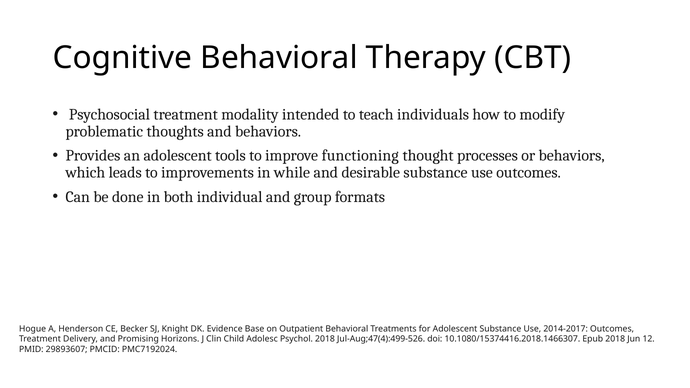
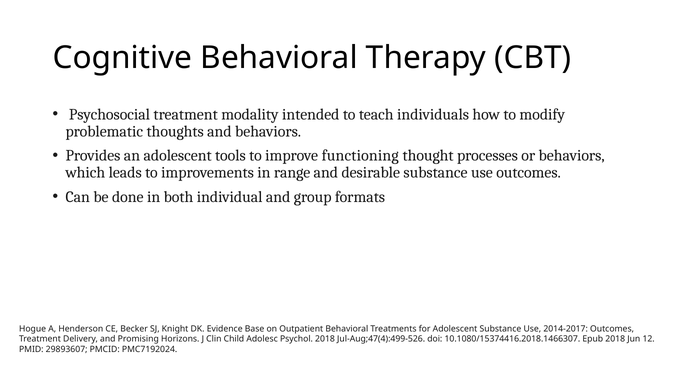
while: while -> range
